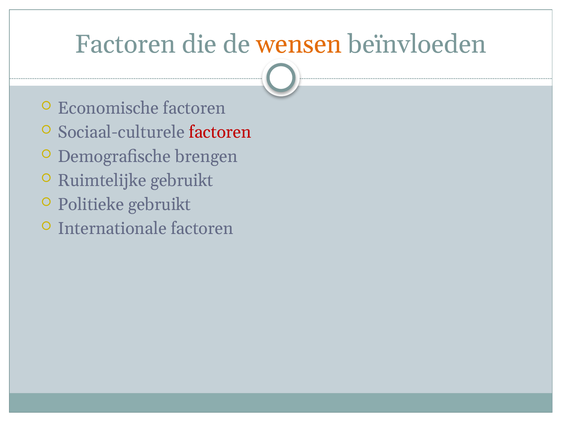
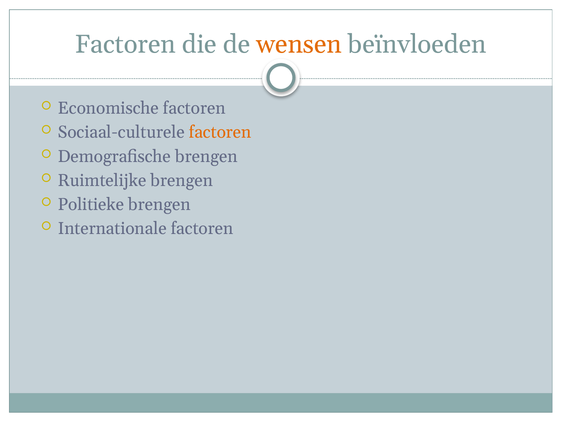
factoren at (220, 132) colour: red -> orange
Ruimtelijke gebruikt: gebruikt -> brengen
Politieke gebruikt: gebruikt -> brengen
